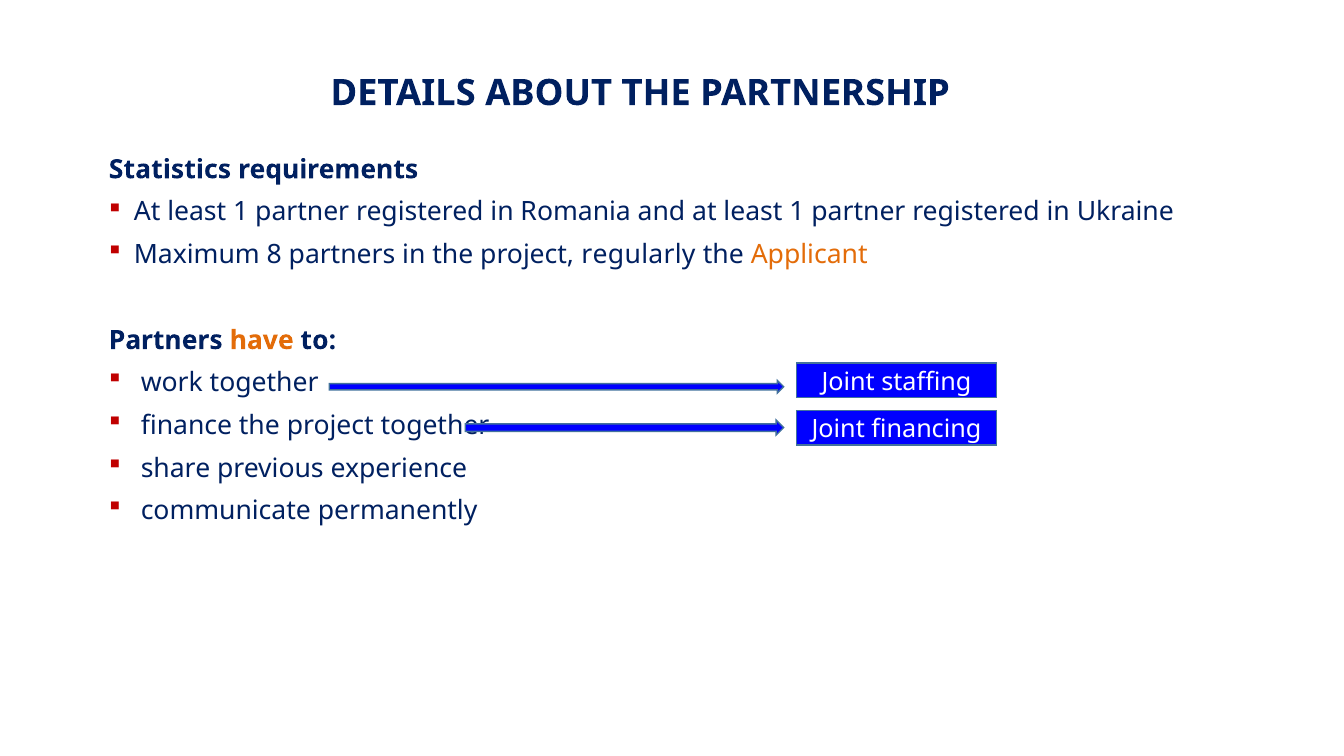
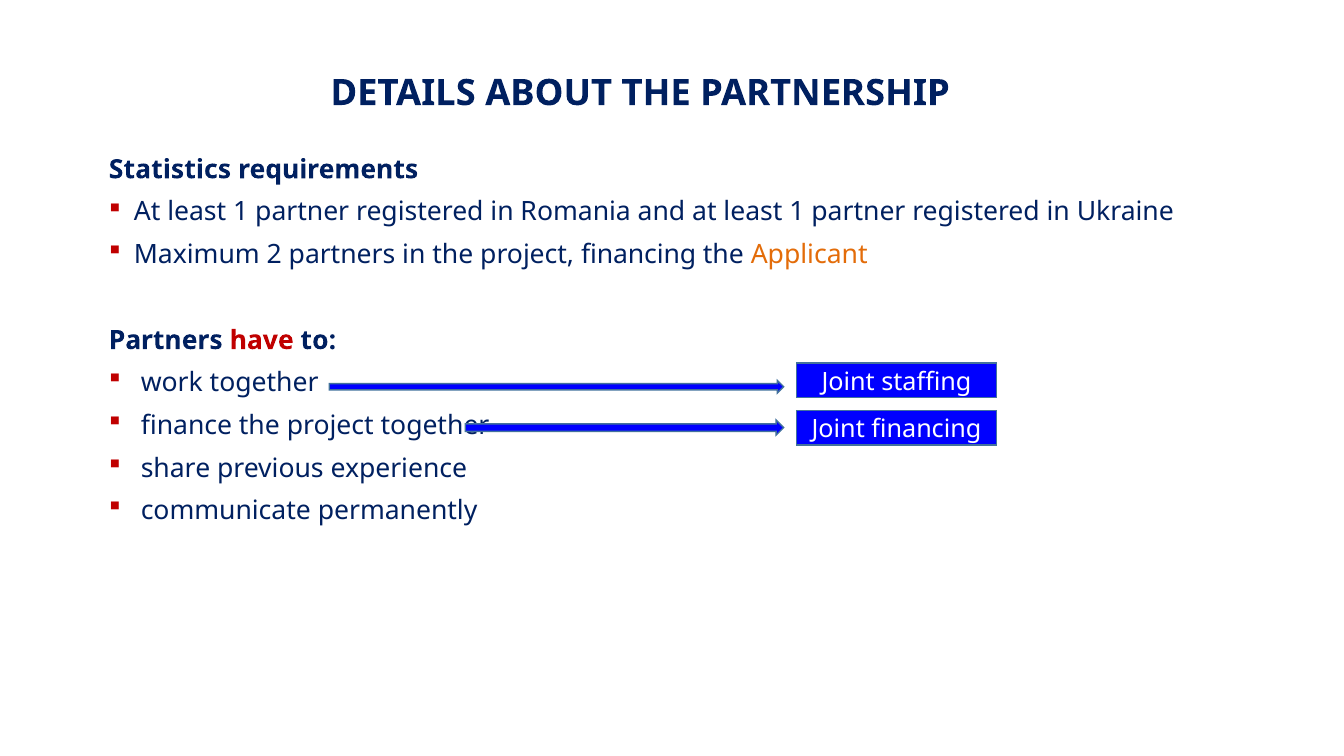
8: 8 -> 2
project regularly: regularly -> financing
have colour: orange -> red
